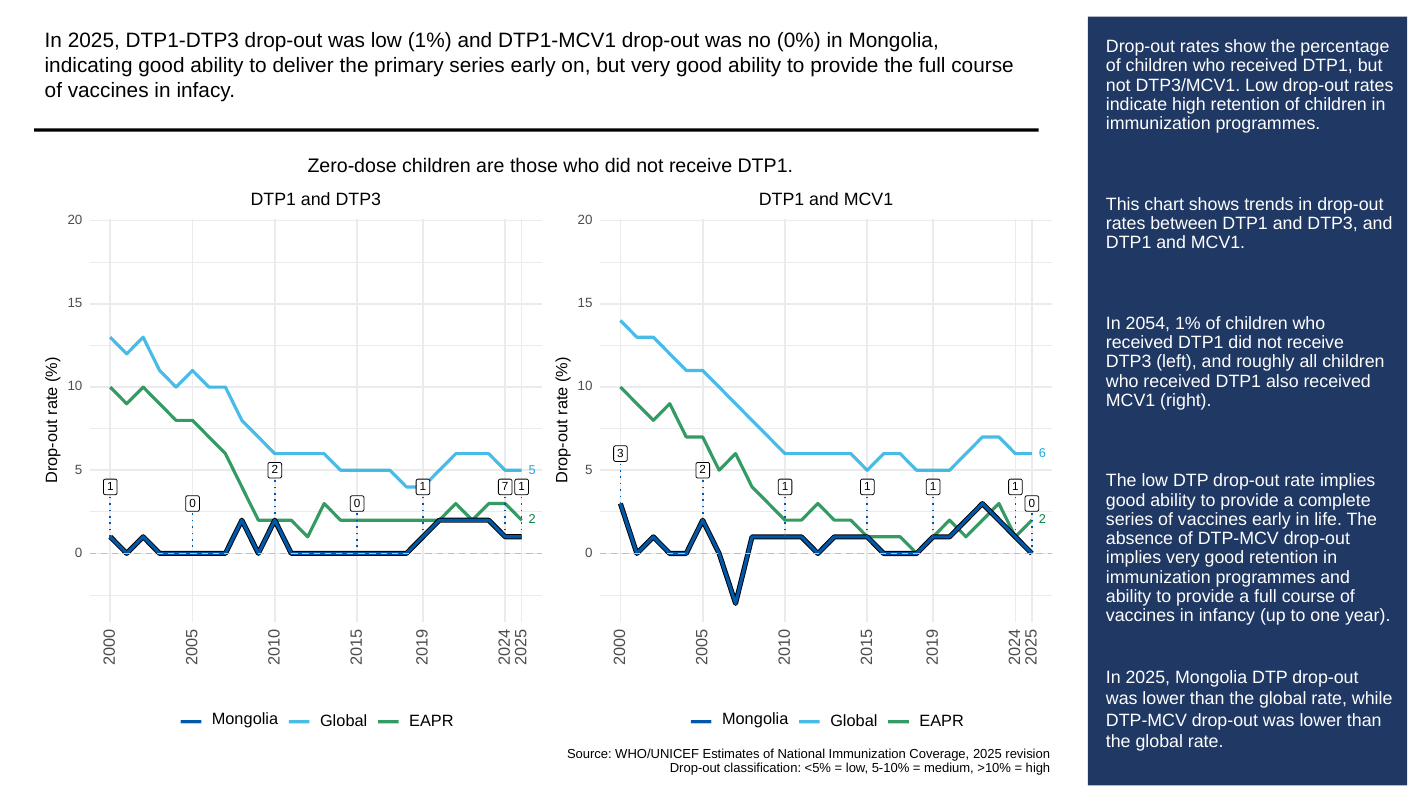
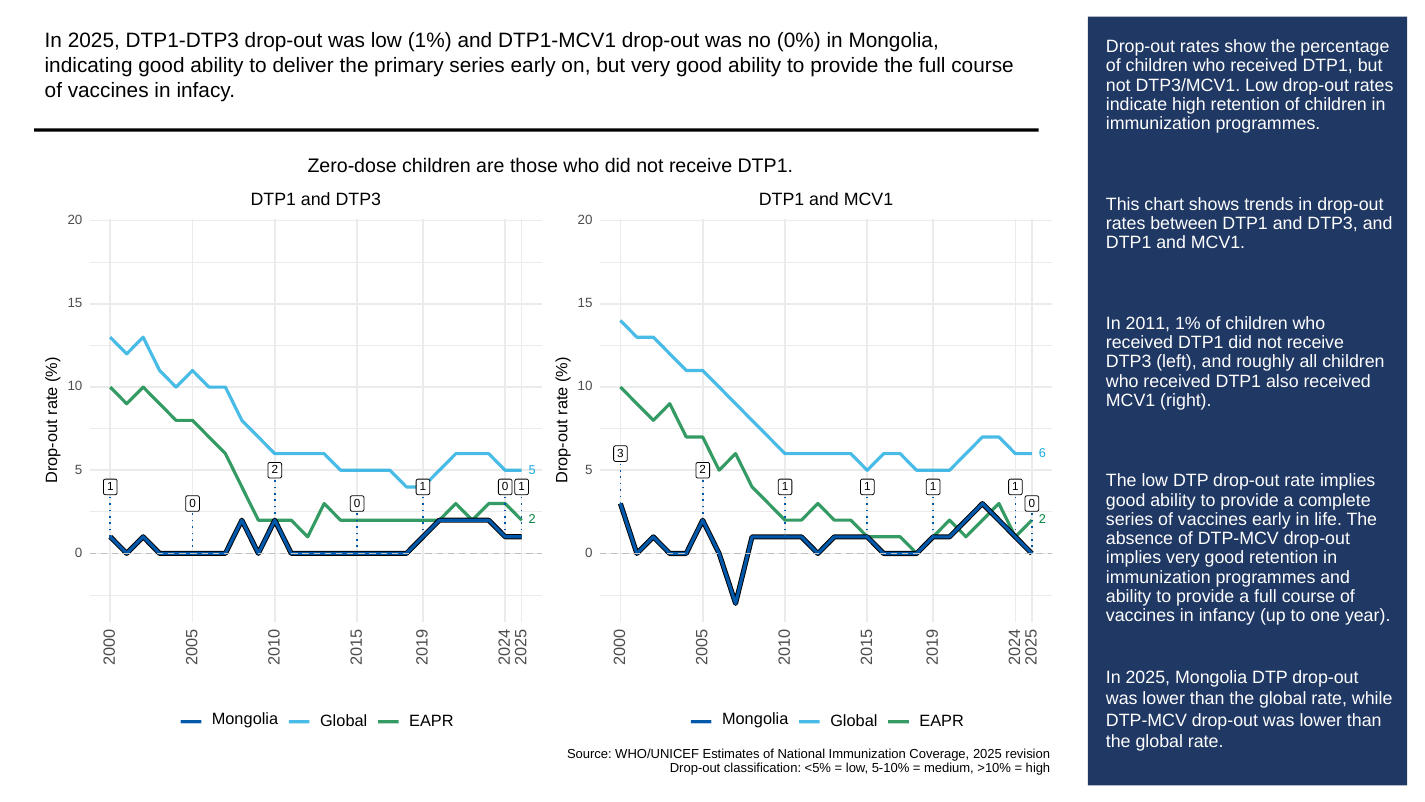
2054: 2054 -> 2011
7 at (505, 486): 7 -> 0
